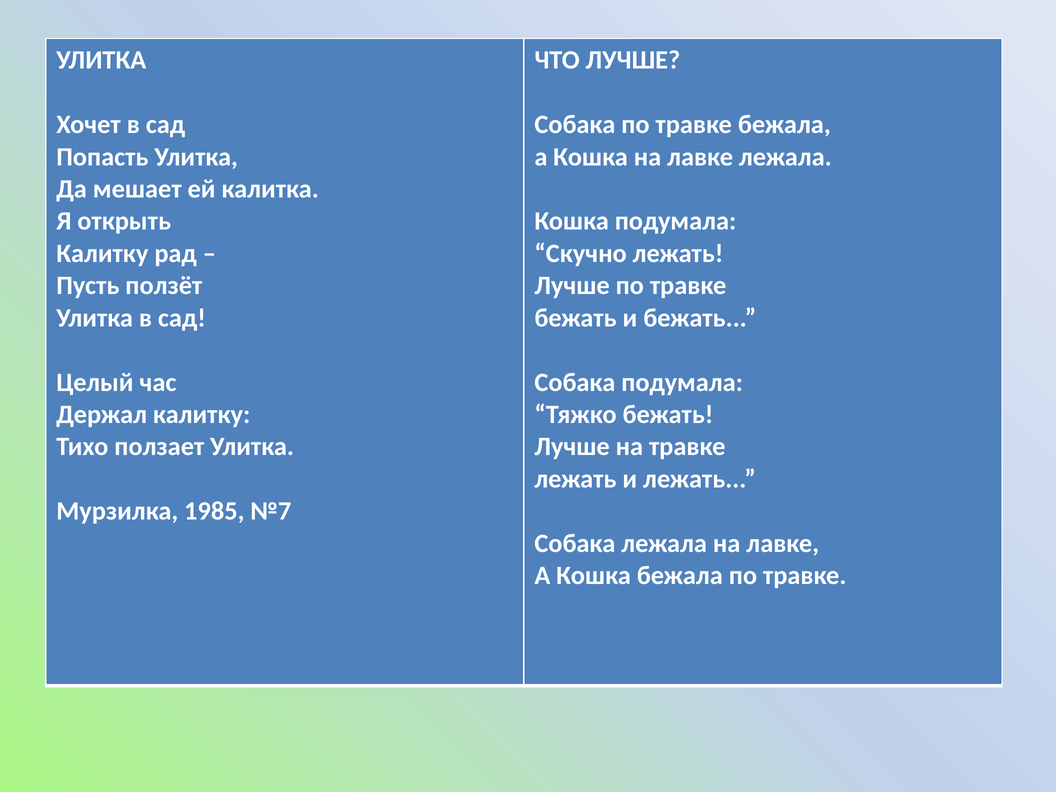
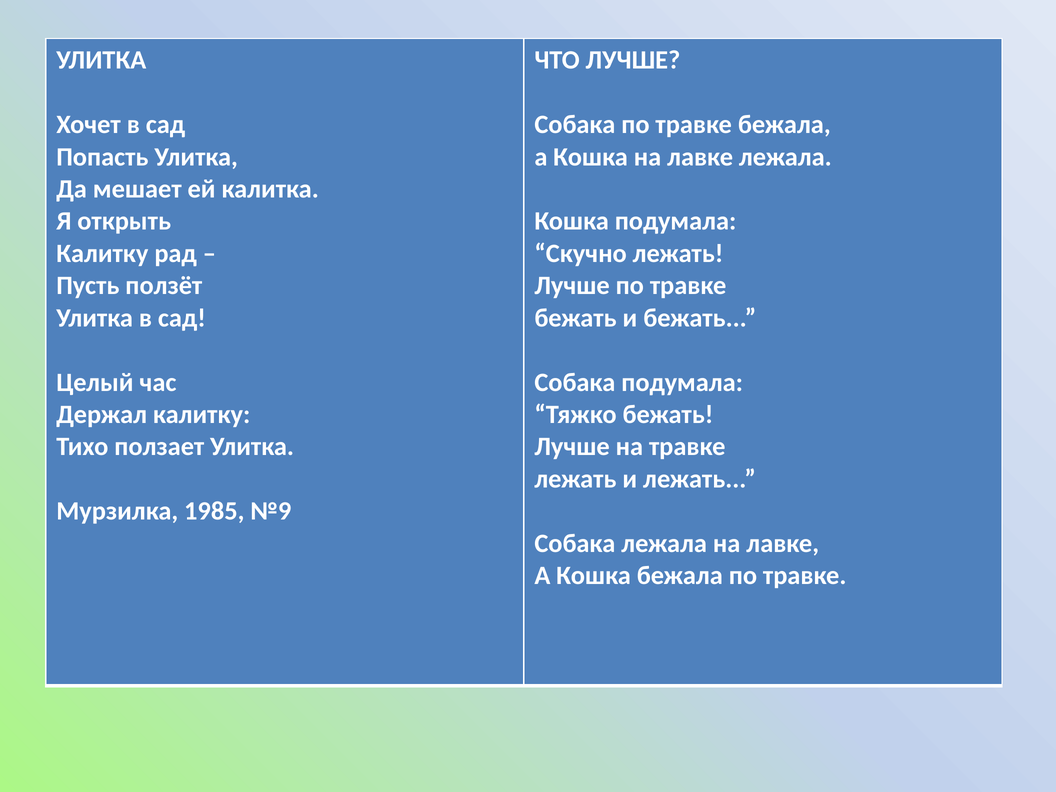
№7: №7 -> №9
